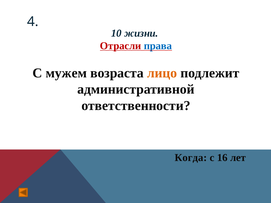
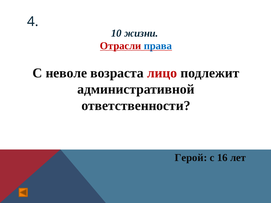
мужем: мужем -> неволе
лицо colour: orange -> red
Когда: Когда -> Герой
